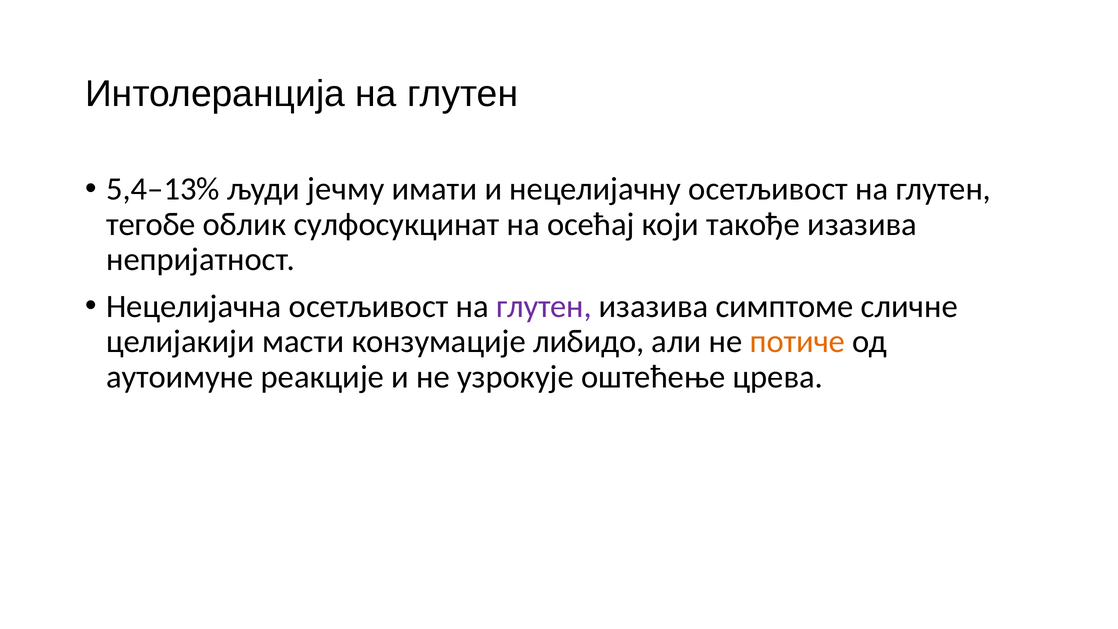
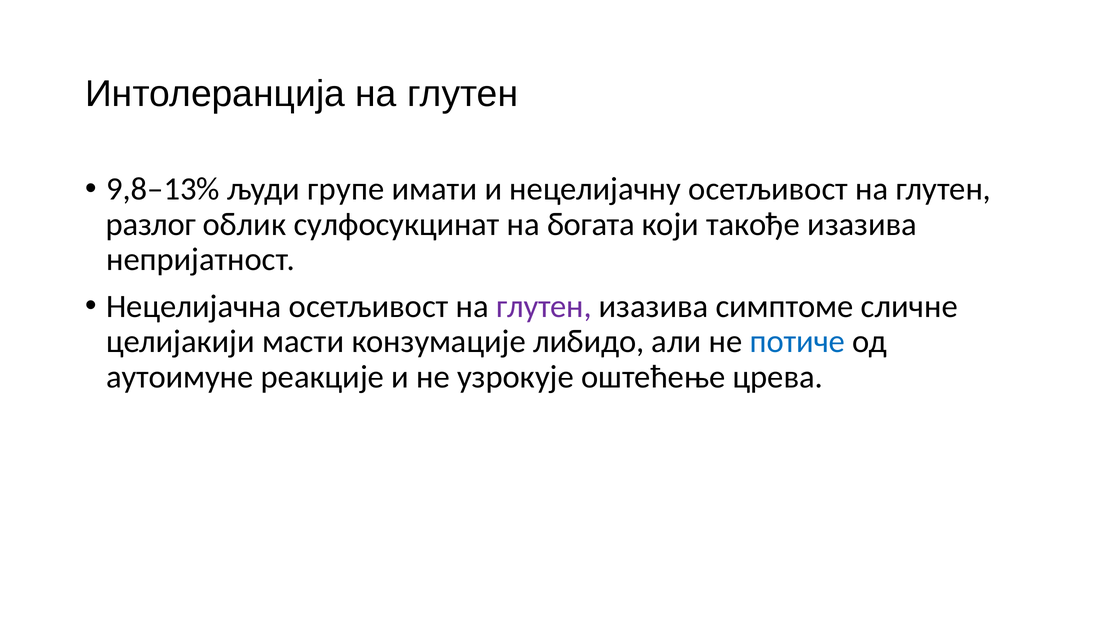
5,4–13%: 5,4–13% -> 9,8–13%
јечму: јечму -> групе
тегобе: тегобе -> разлог
осећај: осећај -> богата
потиче colour: orange -> blue
